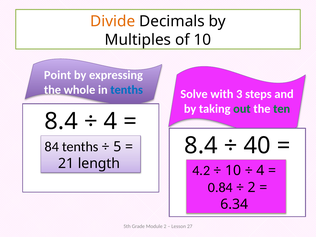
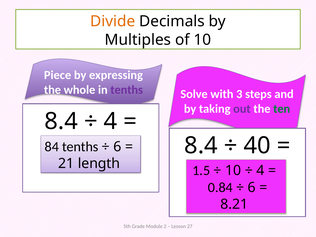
Point: Point -> Piece
tenths at (127, 90) colour: blue -> purple
out colour: green -> purple
5 at (117, 147): 5 -> 6
4.2: 4.2 -> 1.5
2 at (252, 187): 2 -> 6
6.34: 6.34 -> 8.21
